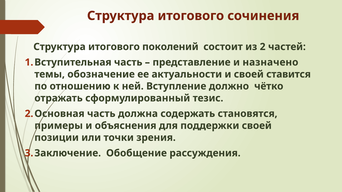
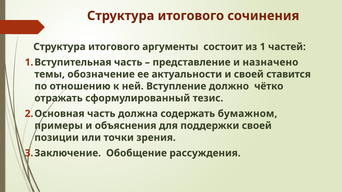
поколений: поколений -> аргументы
2: 2 -> 1
становятся: становятся -> бумажном
